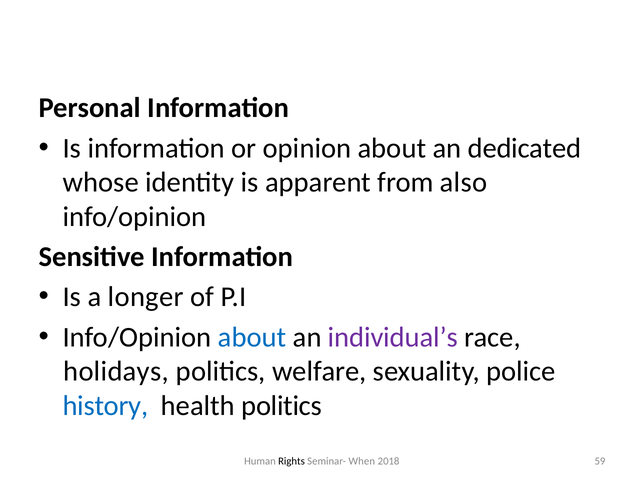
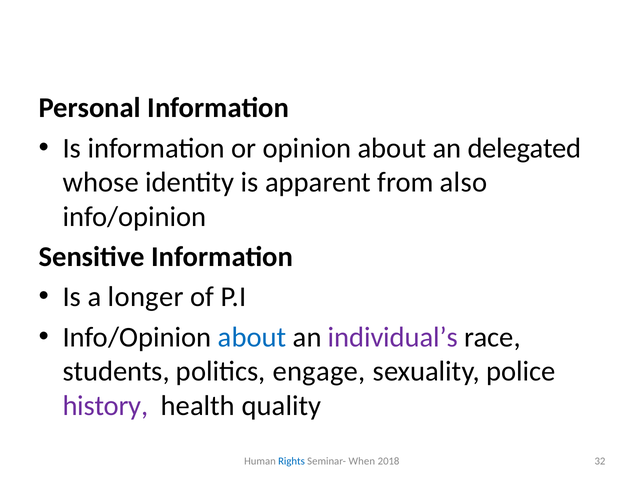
dedicated: dedicated -> delegated
holidays: holidays -> students
welfare: welfare -> engage
history colour: blue -> purple
health politics: politics -> quality
Rights colour: black -> blue
59: 59 -> 32
